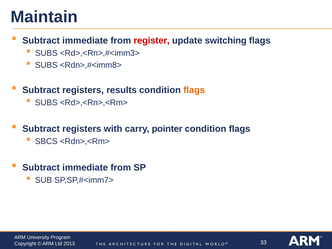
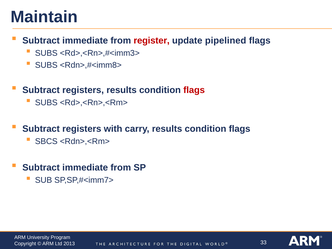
switching: switching -> pipelined
flags at (194, 90) colour: orange -> red
carry pointer: pointer -> results
